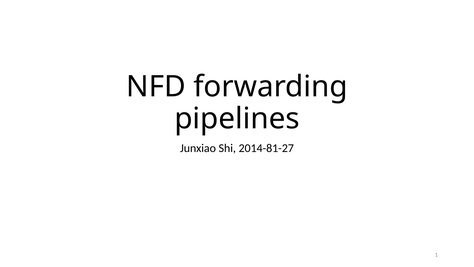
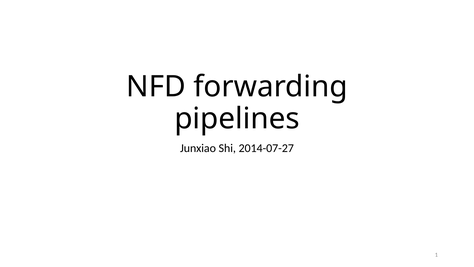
2014-81-27: 2014-81-27 -> 2014-07-27
